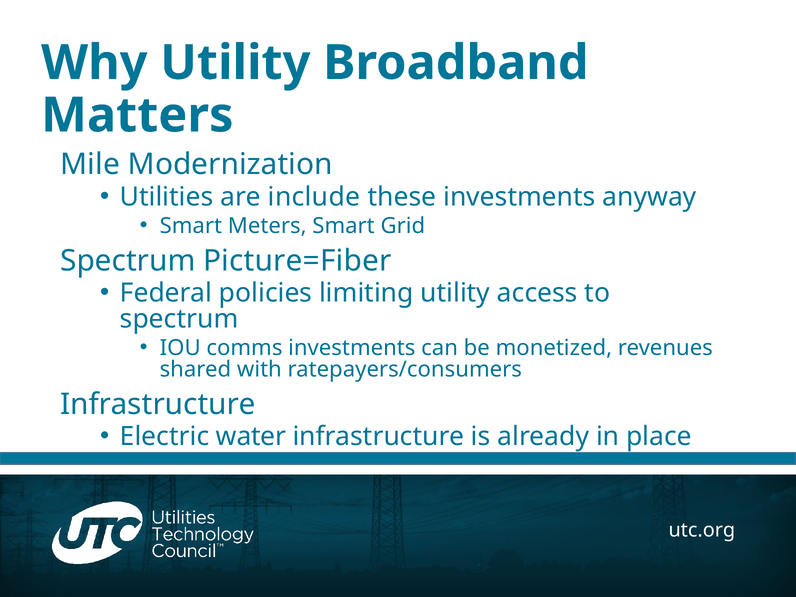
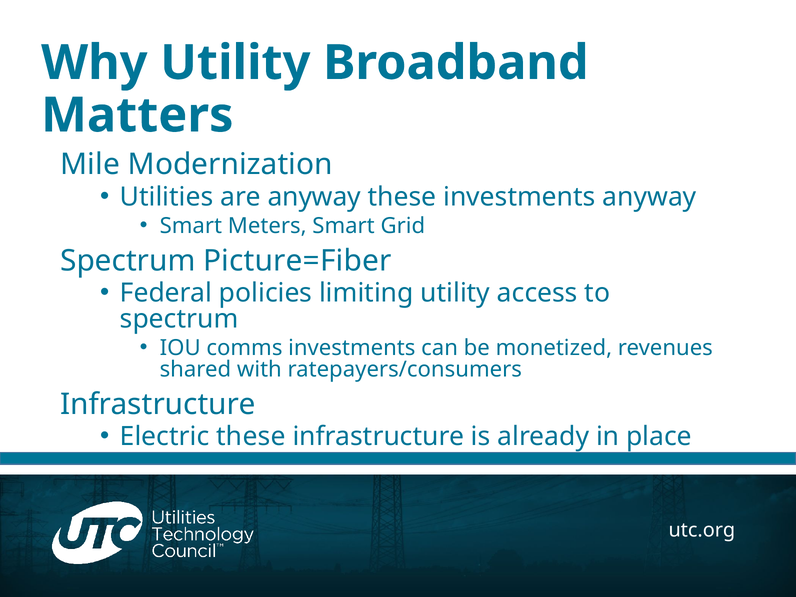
are include: include -> anyway
Electric water: water -> these
